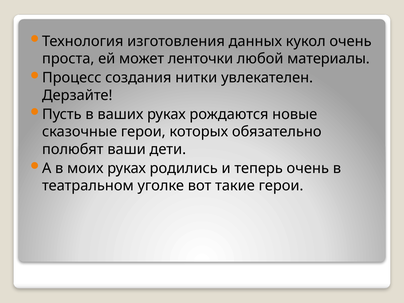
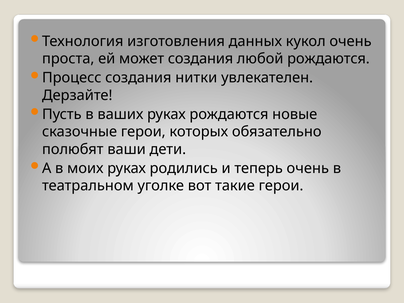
может ленточки: ленточки -> создания
любой материалы: материалы -> рождаются
